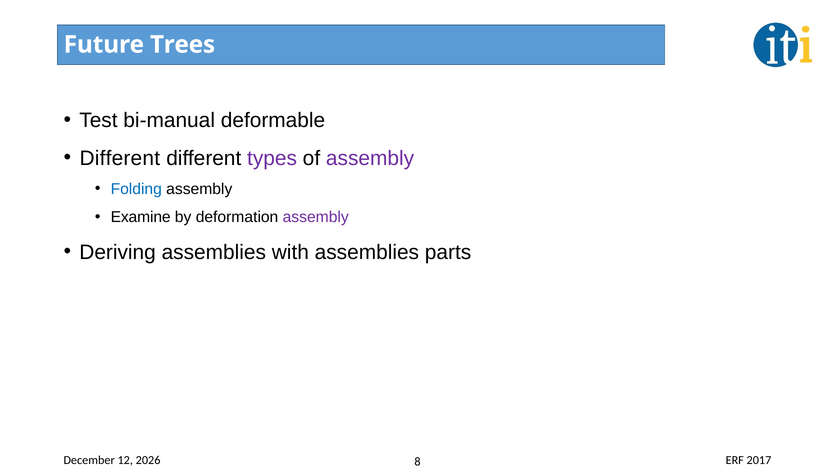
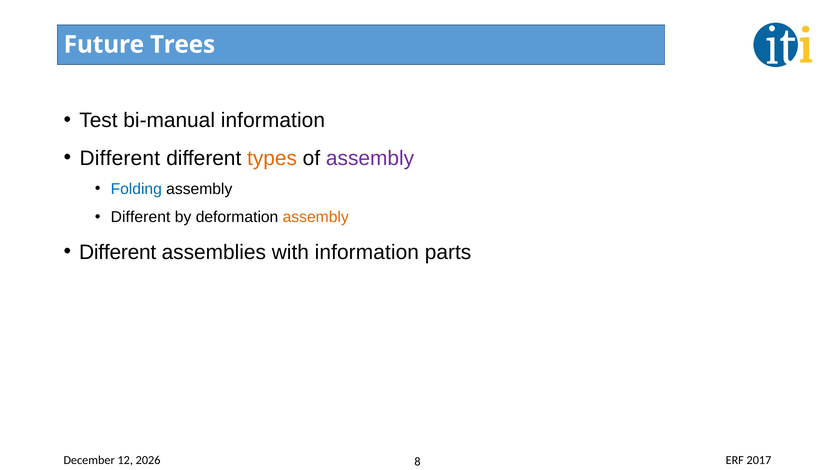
bi-manual deformable: deformable -> information
types colour: purple -> orange
Examine at (141, 217): Examine -> Different
assembly at (316, 217) colour: purple -> orange
Deriving at (118, 252): Deriving -> Different
with assemblies: assemblies -> information
